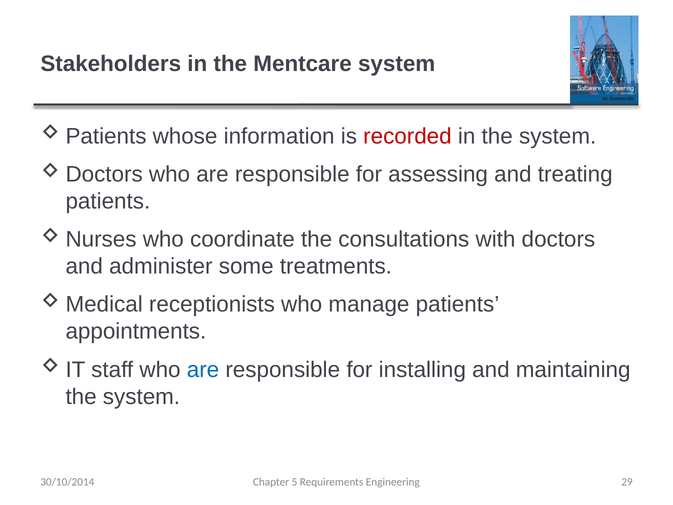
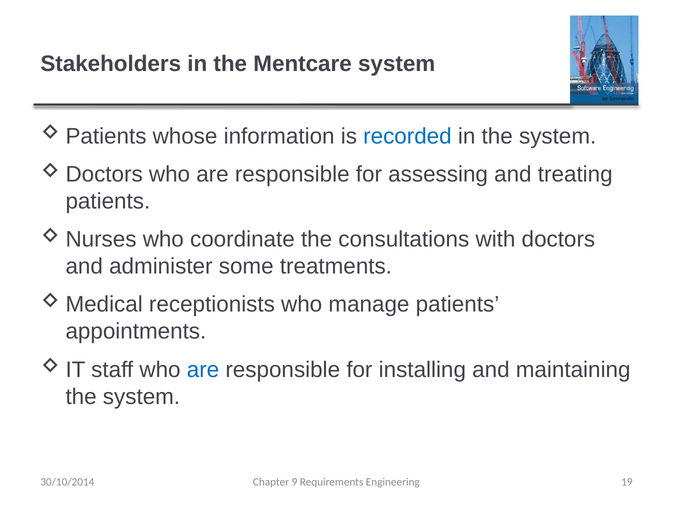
recorded colour: red -> blue
5: 5 -> 9
29: 29 -> 19
